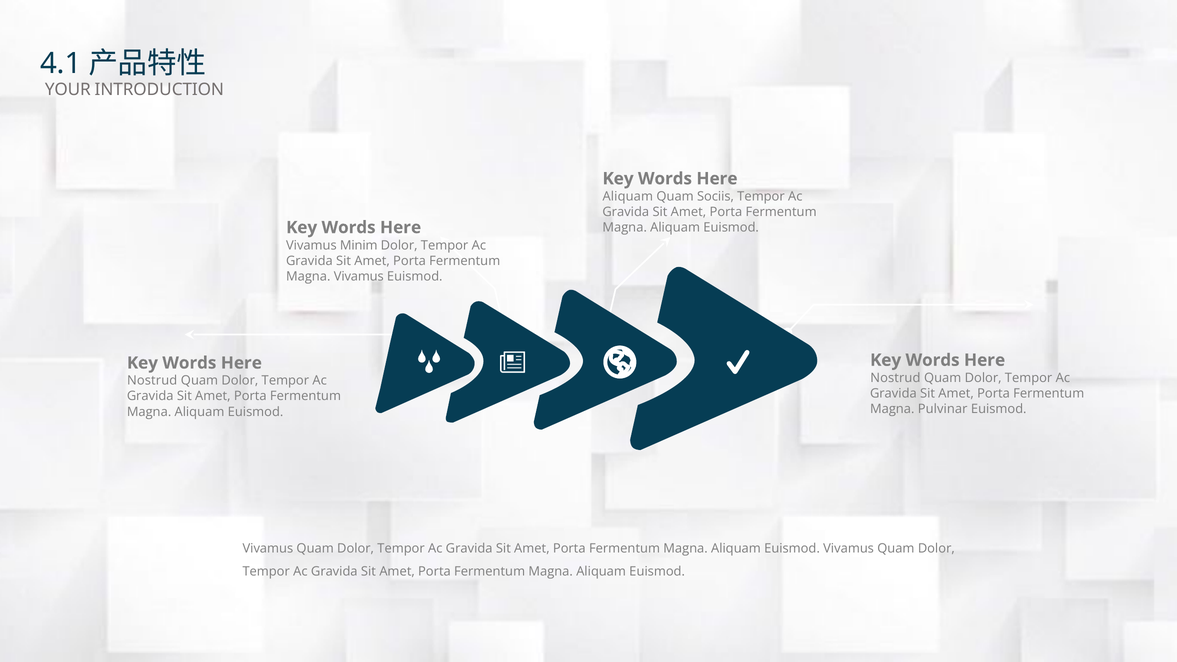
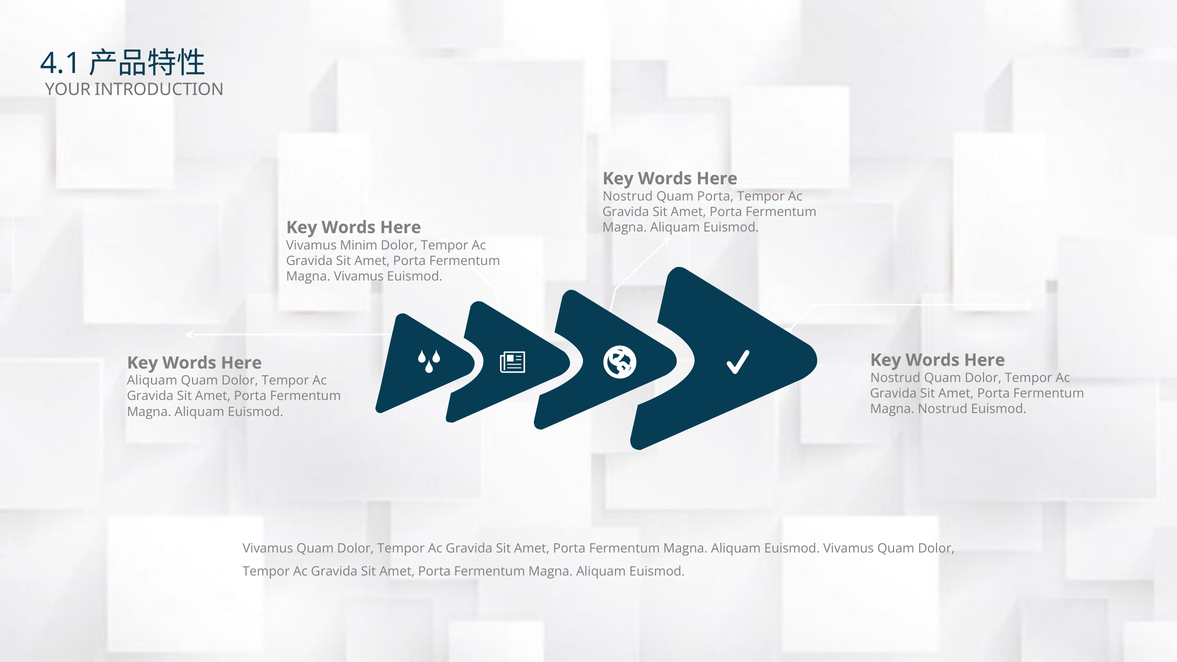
Aliquam at (628, 196): Aliquam -> Nostrud
Quam Sociis: Sociis -> Porta
Nostrud at (152, 381): Nostrud -> Aliquam
Magna Pulvinar: Pulvinar -> Nostrud
